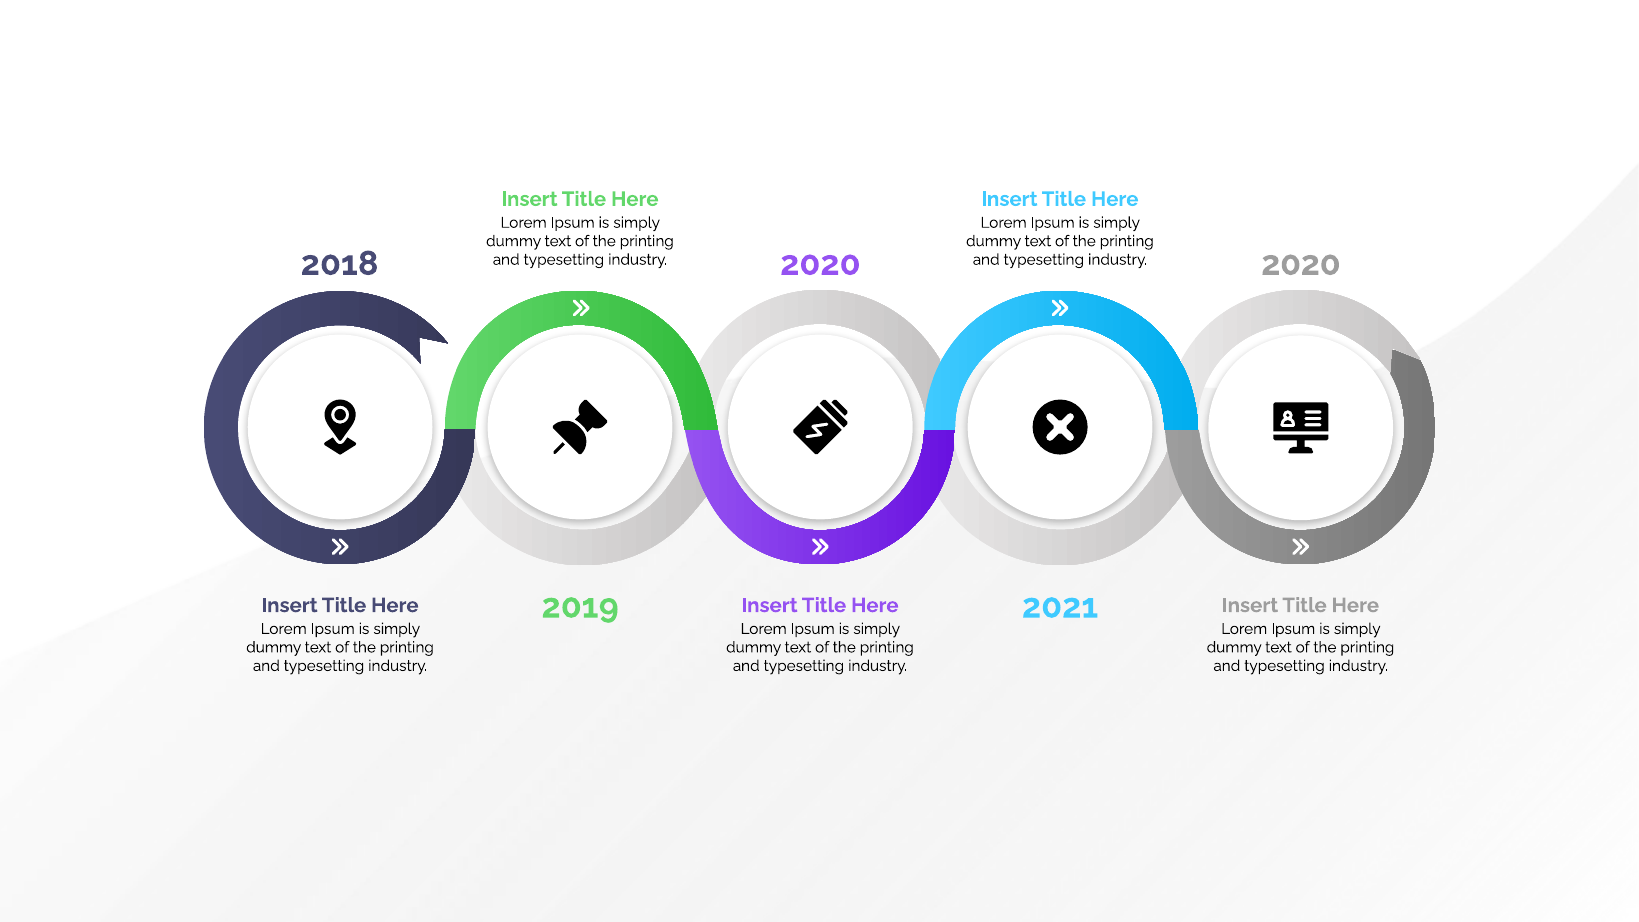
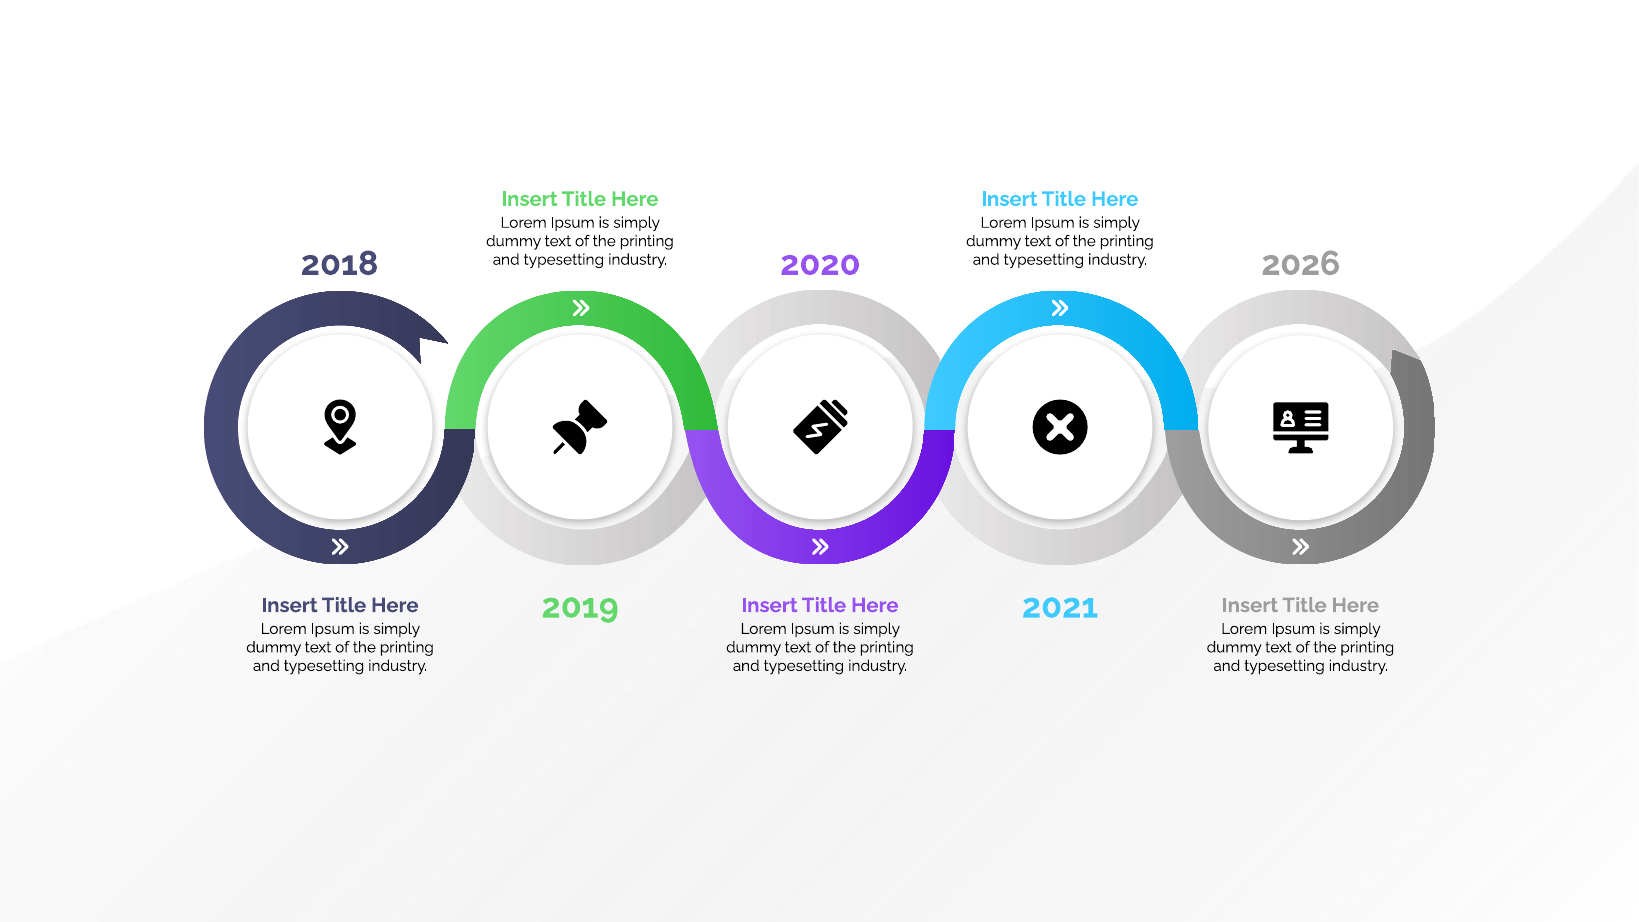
2020 at (1301, 264): 2020 -> 2026
